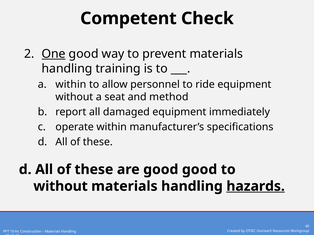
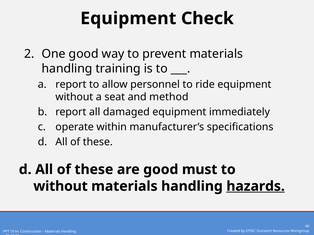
Competent at (128, 18): Competent -> Equipment
One underline: present -> none
a within: within -> report
good good: good -> must
